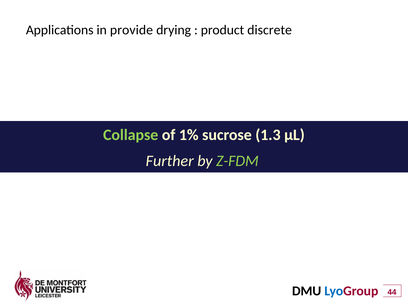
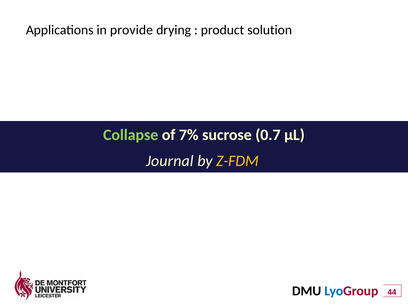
discrete: discrete -> solution
1%: 1% -> 7%
1.3: 1.3 -> 0.7
Further: Further -> Journal
Z-FDM colour: light green -> yellow
